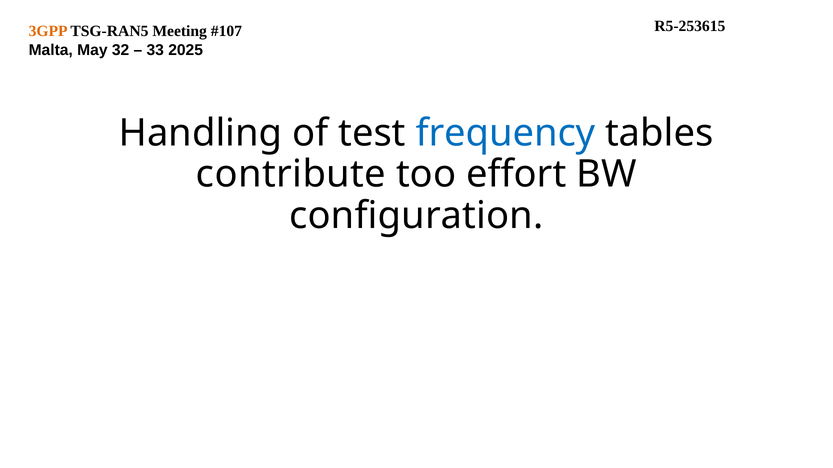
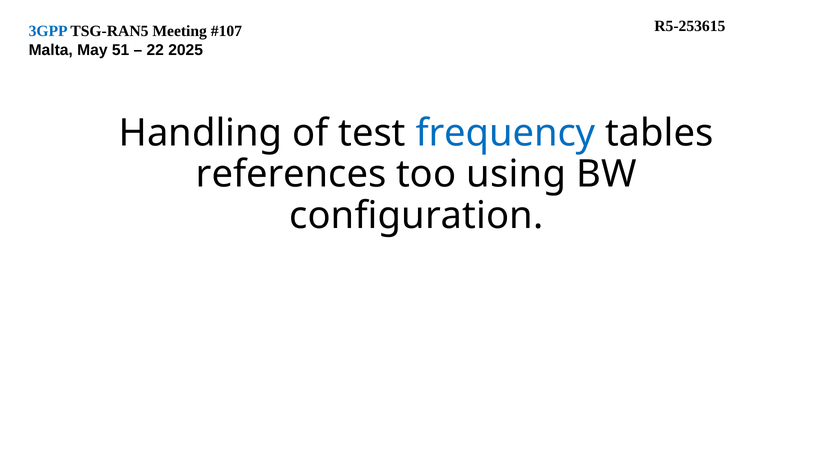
3GPP colour: orange -> blue
32: 32 -> 51
33: 33 -> 22
contribute: contribute -> references
effort: effort -> using
